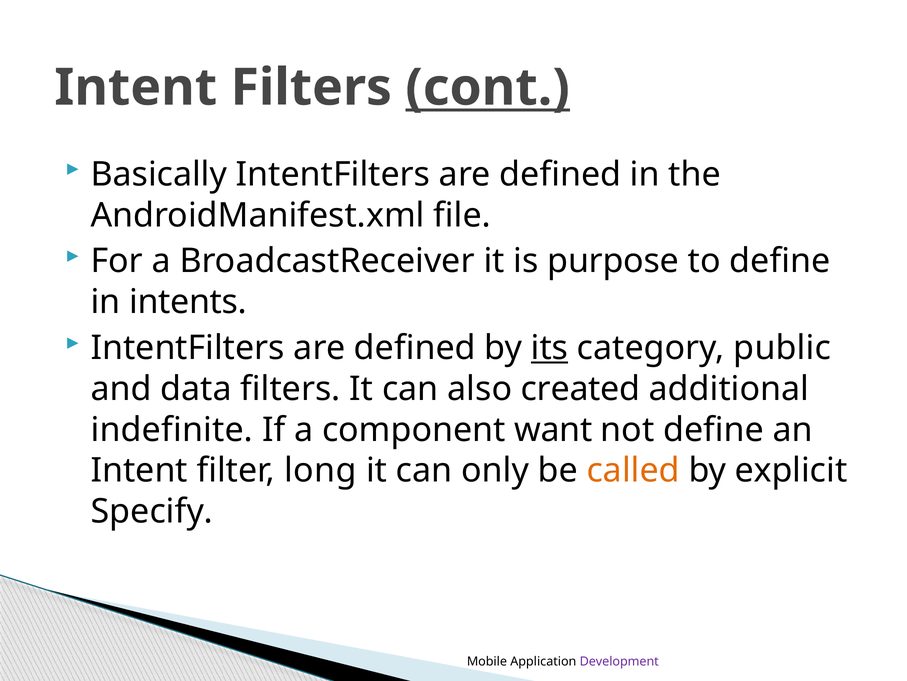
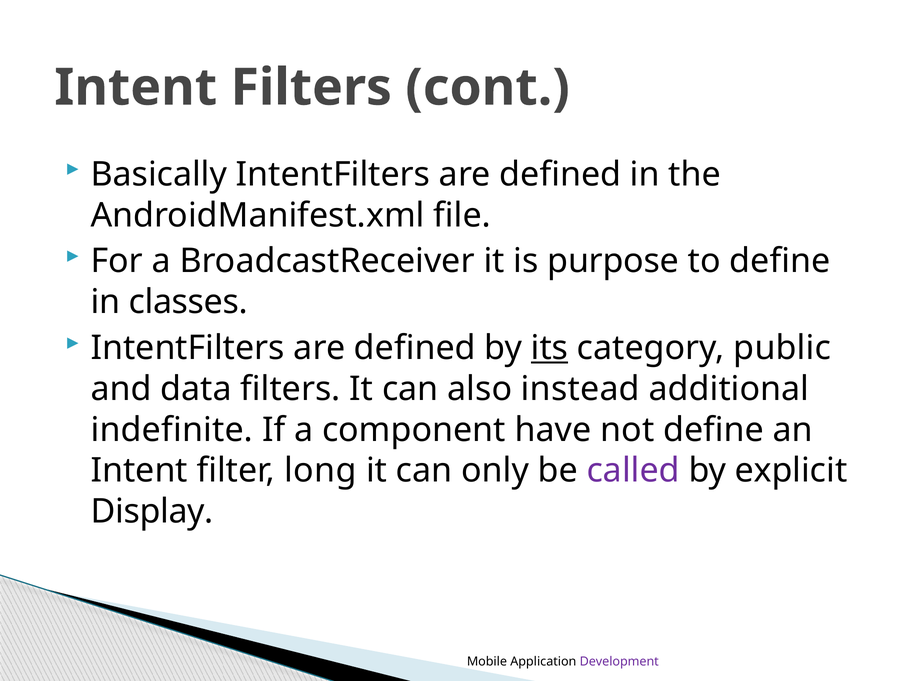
cont underline: present -> none
intents: intents -> classes
created: created -> instead
want: want -> have
called colour: orange -> purple
Specify: Specify -> Display
